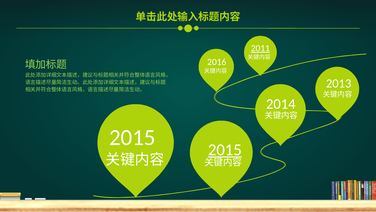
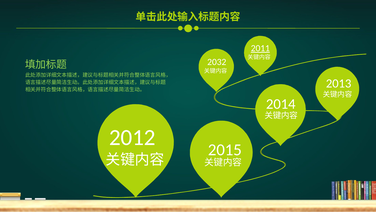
2016: 2016 -> 2032
2015 at (132, 137): 2015 -> 2012
2015 at (225, 149) underline: present -> none
